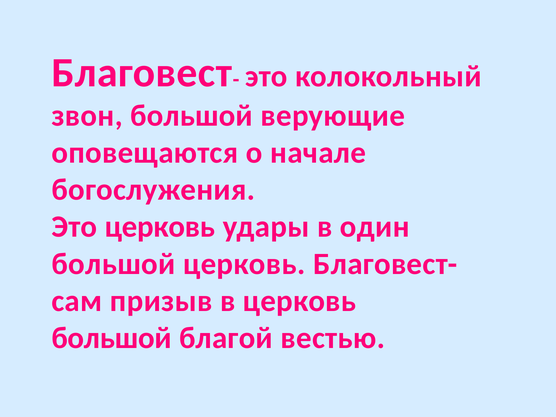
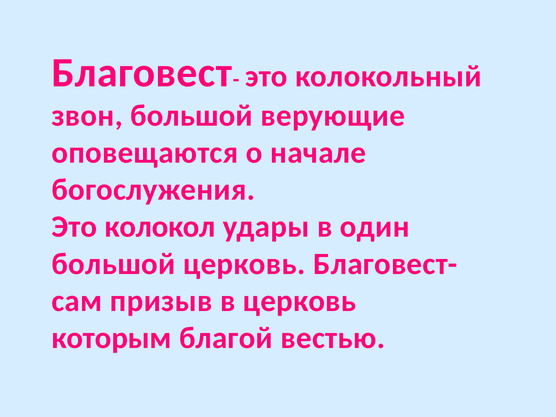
Это церковь: церковь -> колокол
большой at (112, 338): большой -> которым
